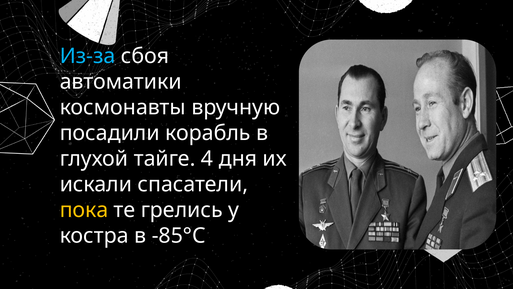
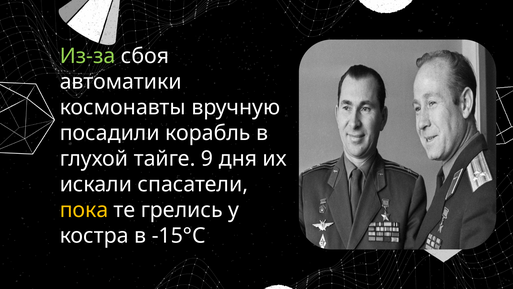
Из-за colour: light blue -> light green
4: 4 -> 9
-85°C: -85°C -> -15°C
